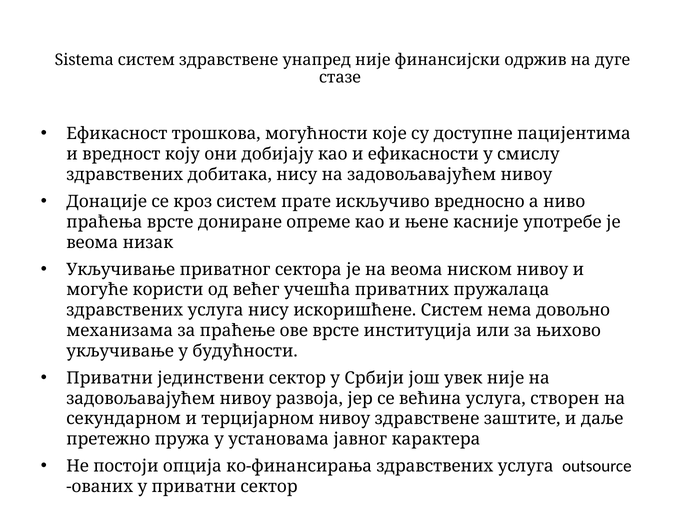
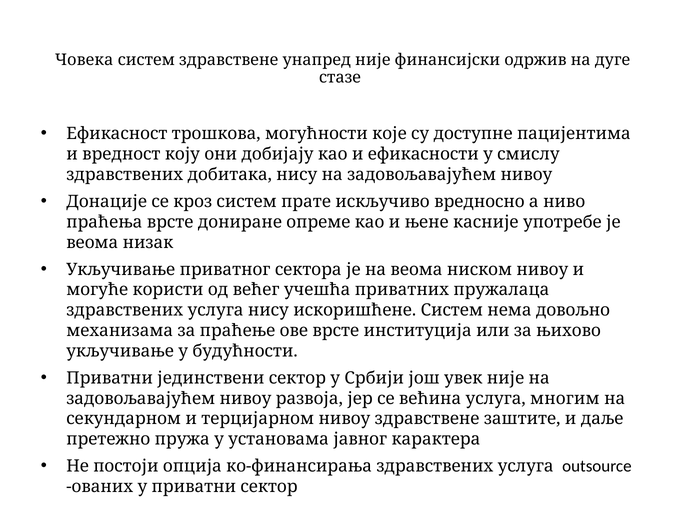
Sistema: Sistema -> Човека
створен: створен -> многим
